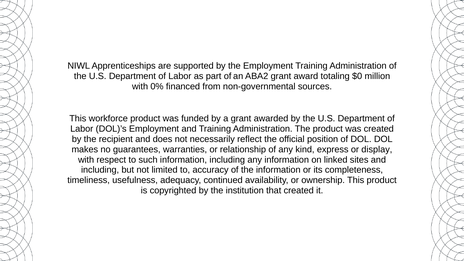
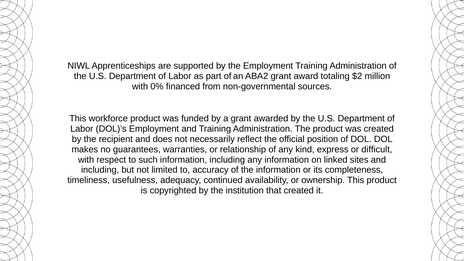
$0: $0 -> $2
display: display -> difficult
